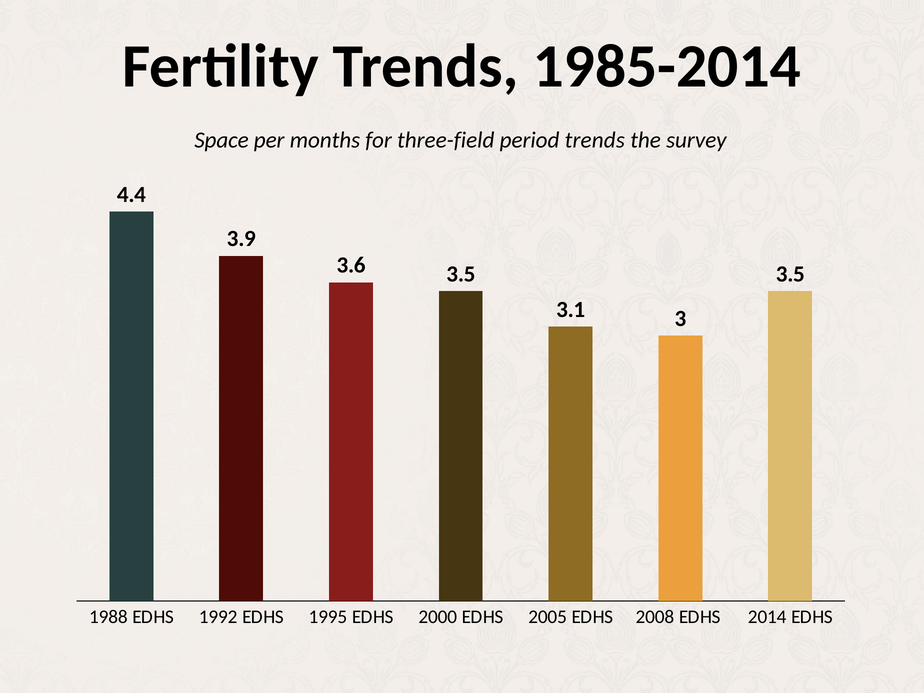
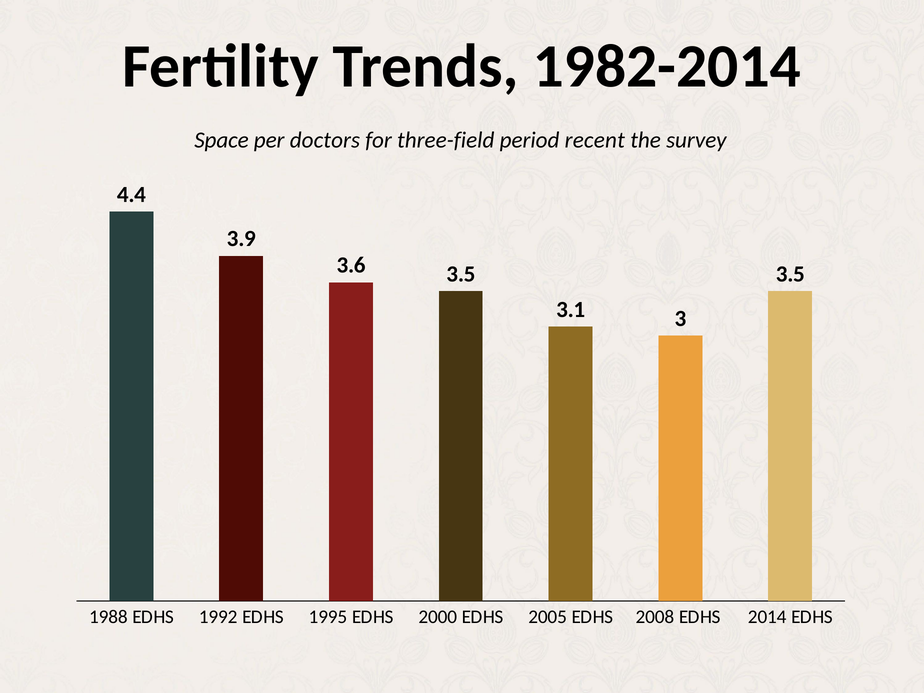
1985-2014: 1985-2014 -> 1982-2014
months: months -> doctors
period trends: trends -> recent
